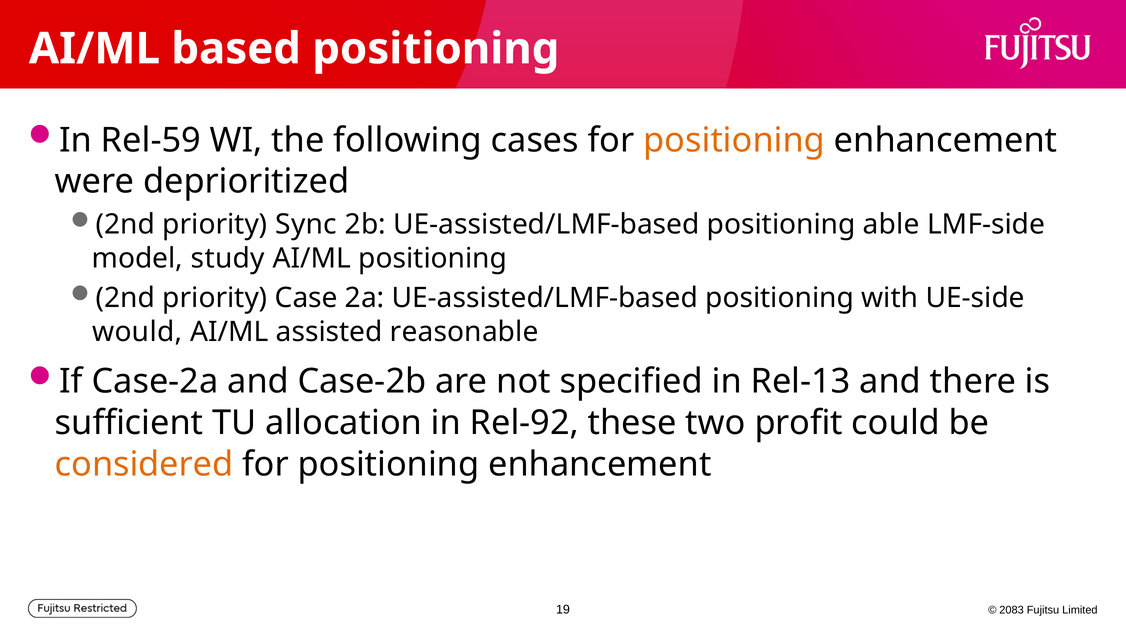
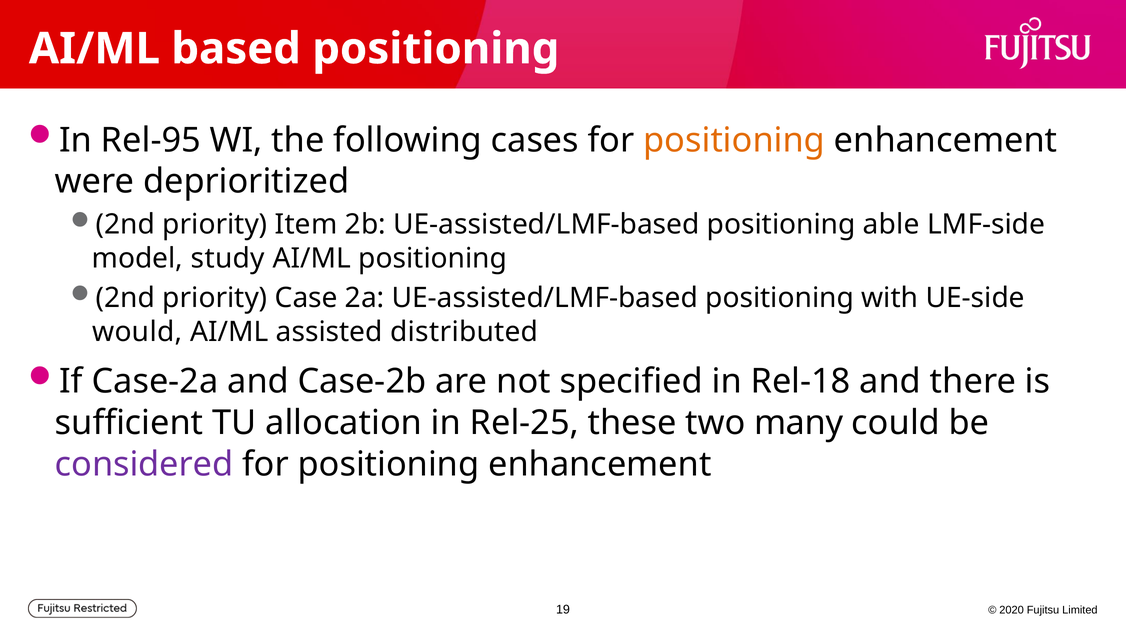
Rel-59: Rel-59 -> Rel-95
Sync: Sync -> Item
reasonable: reasonable -> distributed
Rel-13: Rel-13 -> Rel-18
Rel-92: Rel-92 -> Rel-25
profit: profit -> many
considered colour: orange -> purple
2083: 2083 -> 2020
